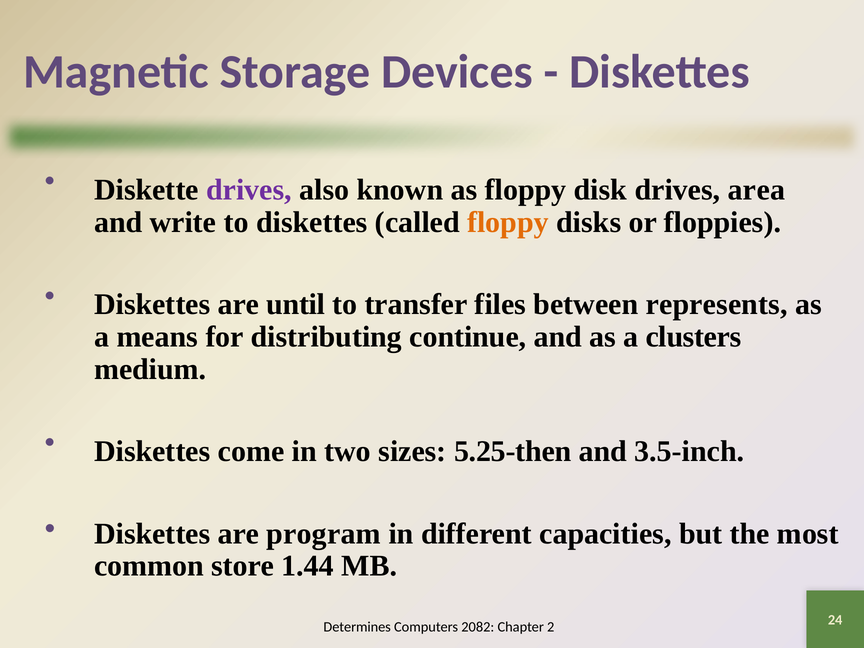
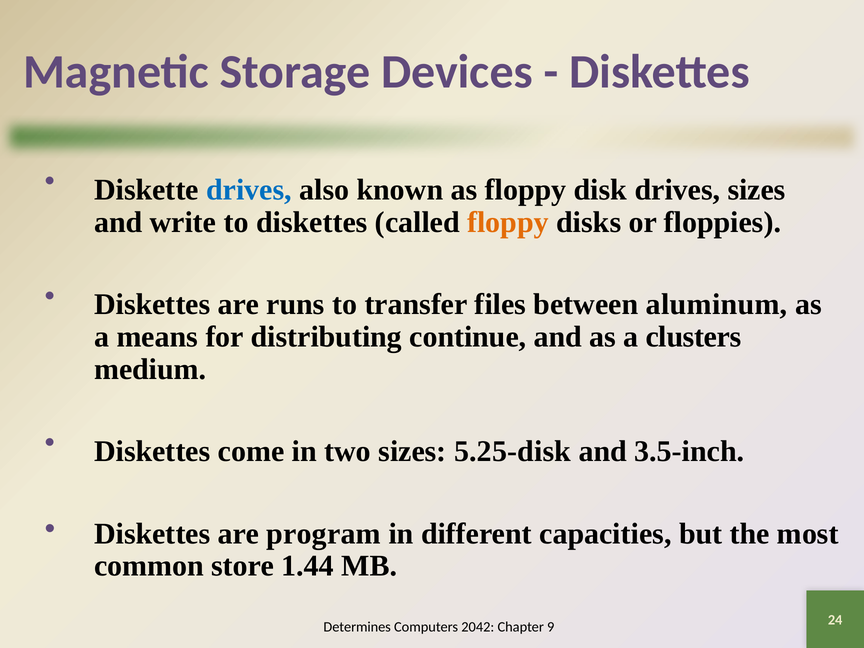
drives at (249, 190) colour: purple -> blue
drives area: area -> sizes
until: until -> runs
represents: represents -> aluminum
5.25-then: 5.25-then -> 5.25-disk
2082: 2082 -> 2042
2: 2 -> 9
